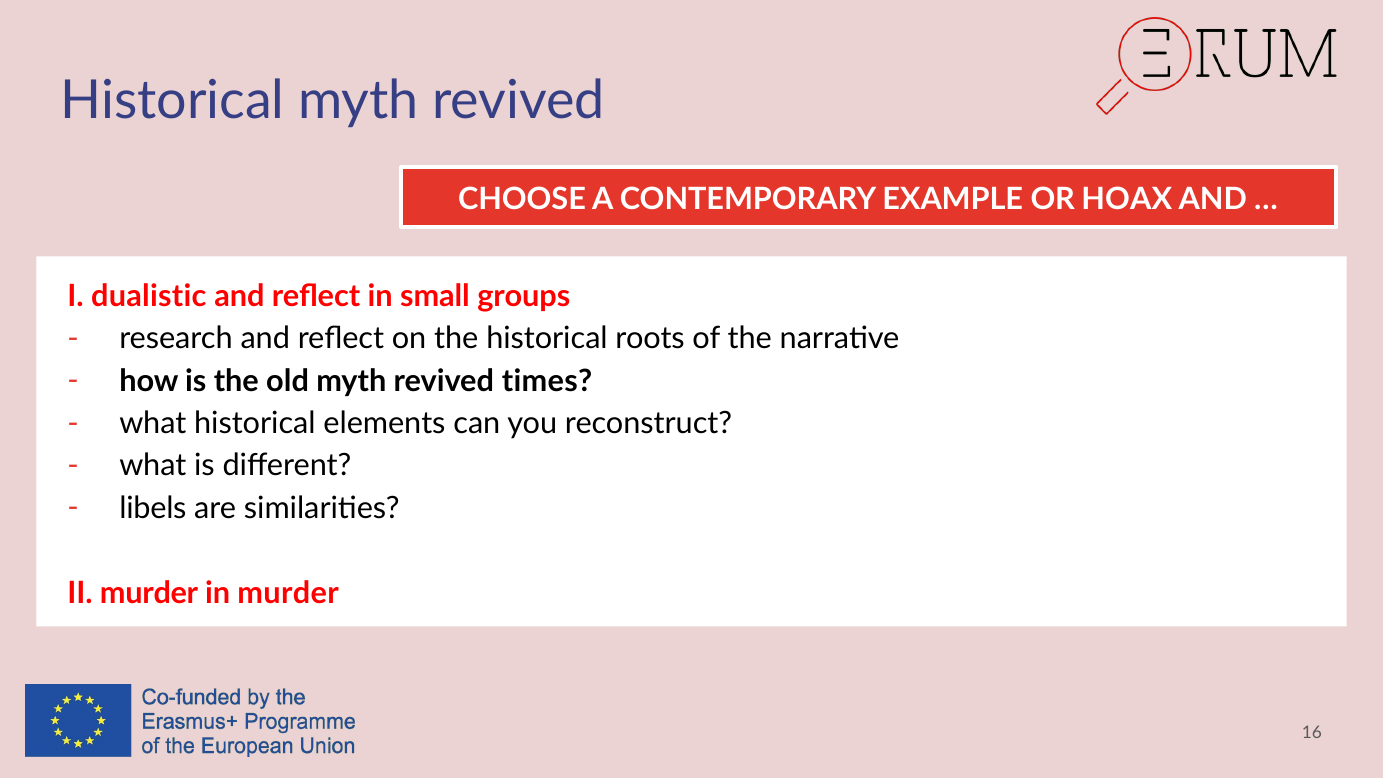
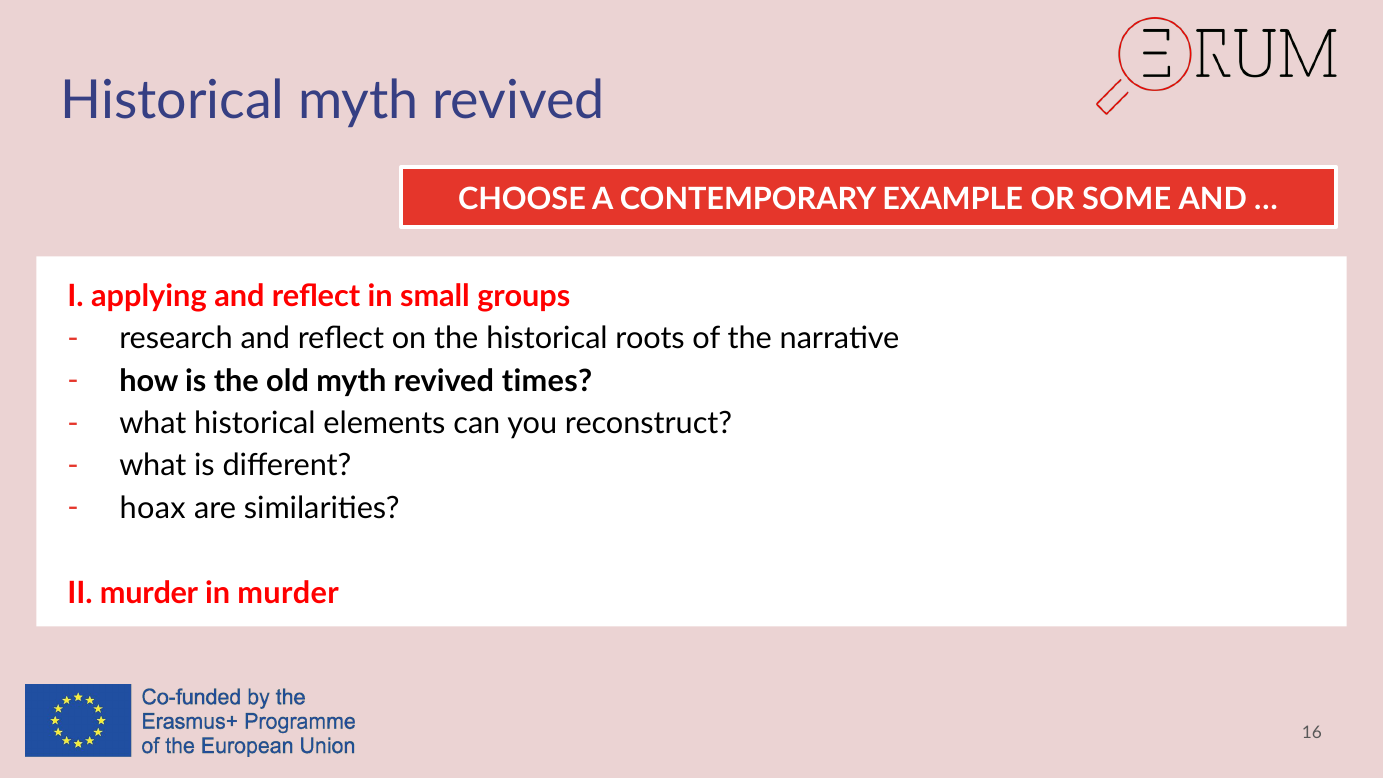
HOAX: HOAX -> SOME
dualistic: dualistic -> applying
libels: libels -> hoax
